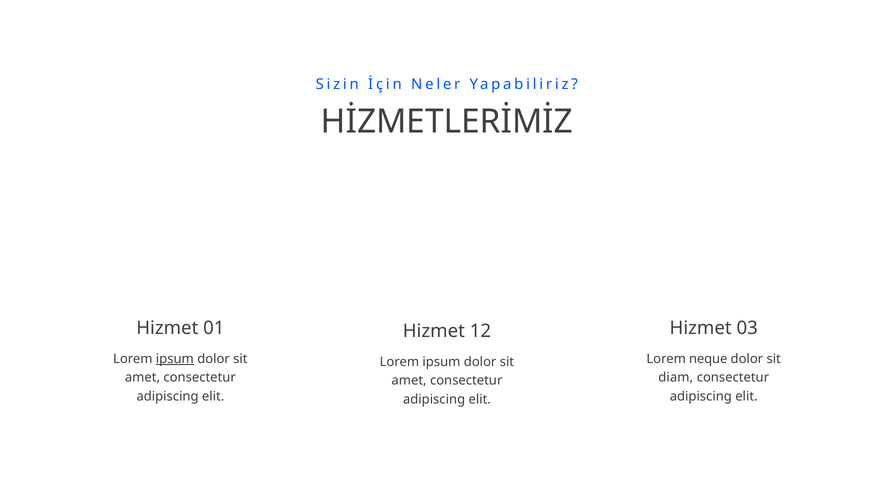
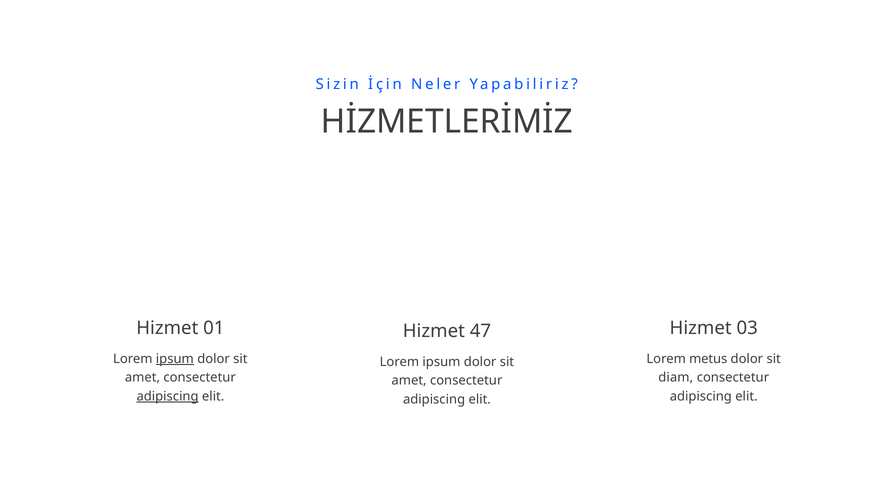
12: 12 -> 47
neque: neque -> metus
adipiscing at (168, 396) underline: none -> present
